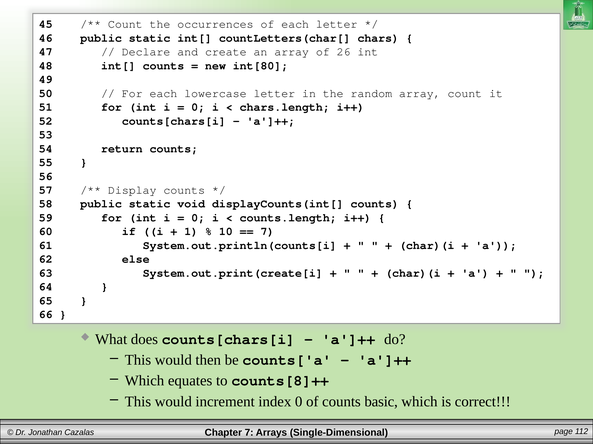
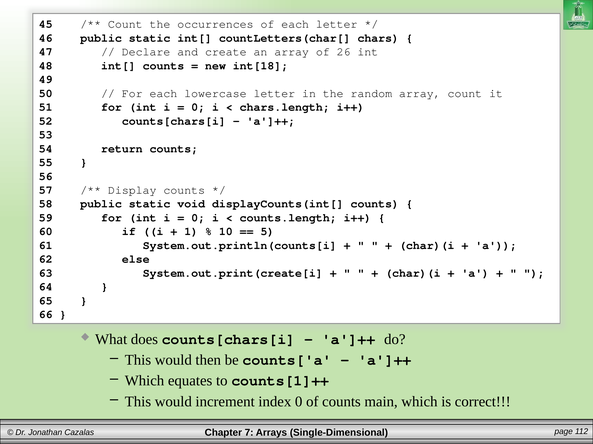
int[80: int[80 -> int[18
7 at (267, 232): 7 -> 5
counts[8]++: counts[8]++ -> counts[1]++
basic: basic -> main
